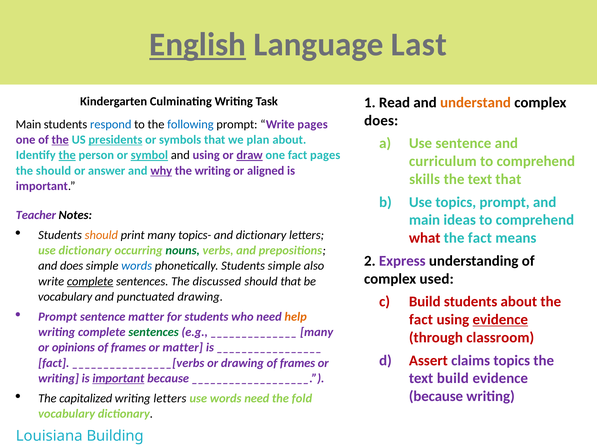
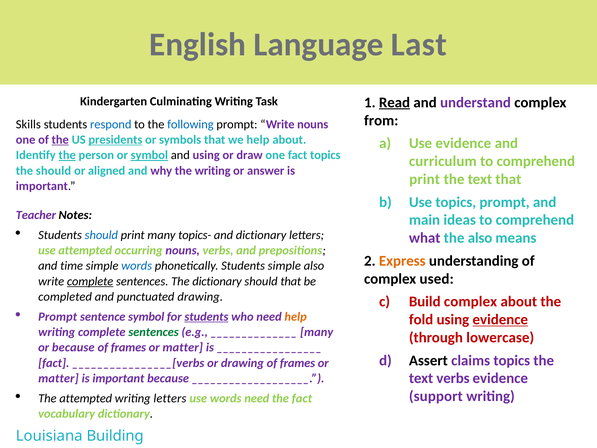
English underline: present -> none
Read underline: none -> present
understand colour: orange -> purple
does at (381, 120): does -> from
Main at (28, 124): Main -> Skills
Write pages: pages -> nouns
we plan: plan -> help
Use sentence: sentence -> evidence
draw underline: present -> none
fact pages: pages -> topics
answer: answer -> aligned
why underline: present -> none
aligned: aligned -> answer
skills at (425, 179): skills -> print
should at (101, 235) colour: orange -> blue
what colour: red -> purple
fact at (480, 238): fact -> also
use dictionary: dictionary -> attempted
nouns at (183, 250) colour: green -> purple
Express colour: purple -> orange
and does: does -> time
The discussed: discussed -> dictionary
vocabulary at (65, 297): vocabulary -> completed
Build students: students -> complex
sentence matter: matter -> symbol
students at (206, 316) underline: none -> present
fact at (421, 319): fact -> fold
classroom: classroom -> lowercase
or opinions: opinions -> because
Assert colour: red -> black
text build: build -> verbs
writing at (59, 378): writing -> matter
important at (118, 378) underline: present -> none
because at (436, 396): because -> support
The capitalized: capitalized -> attempted
the fold: fold -> fact
